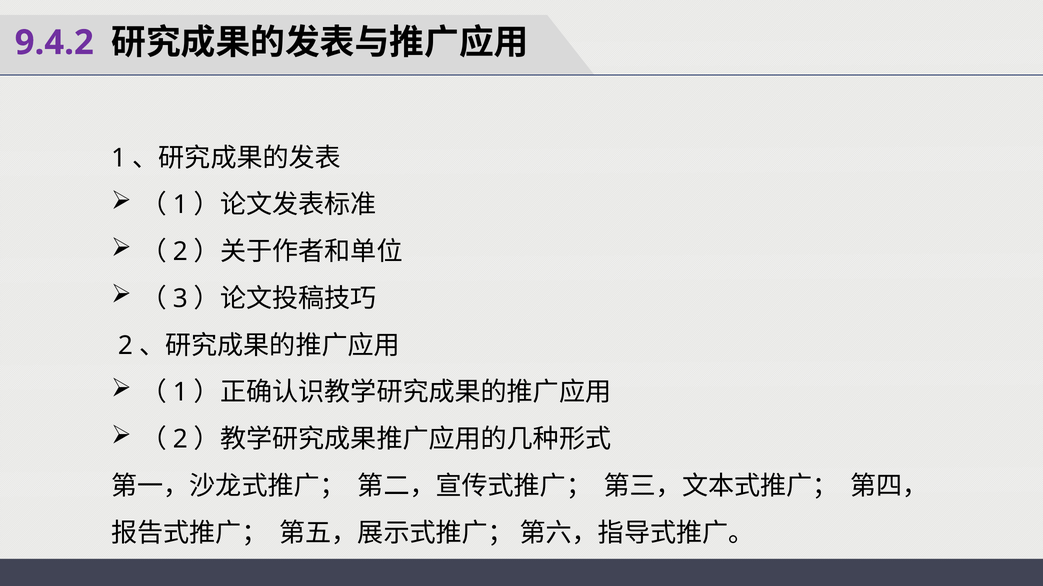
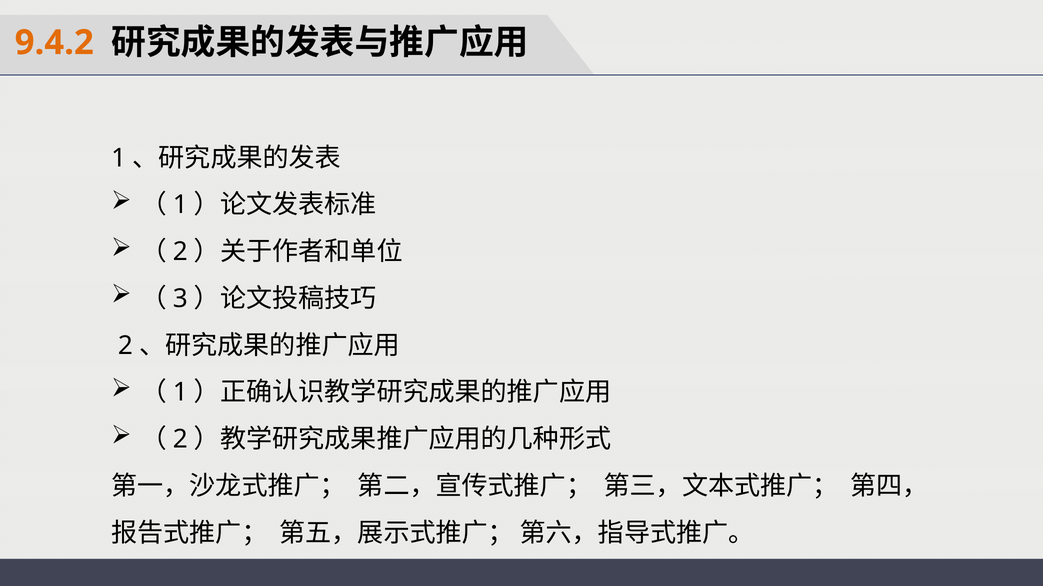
9.4.2 colour: purple -> orange
